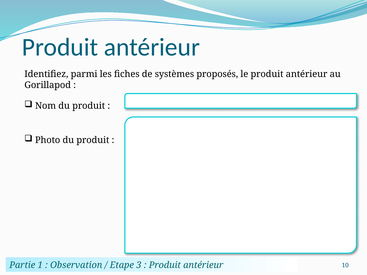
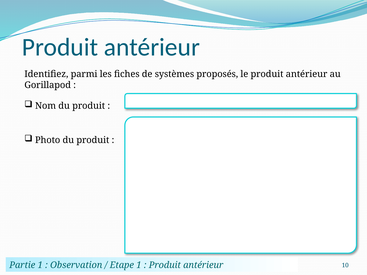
Etape 3: 3 -> 1
